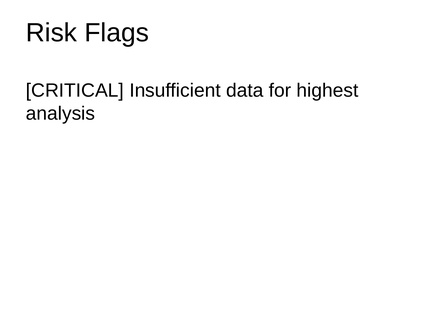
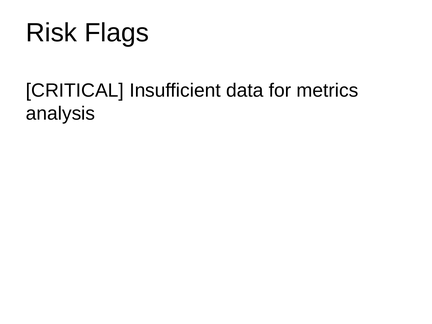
highest: highest -> metrics
